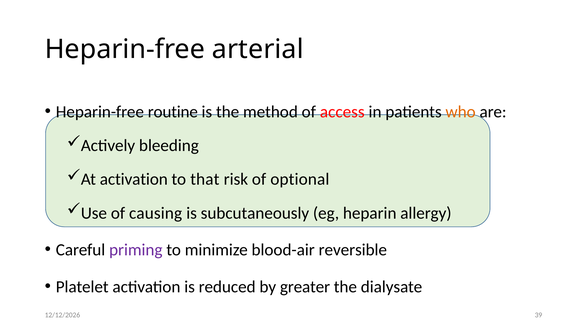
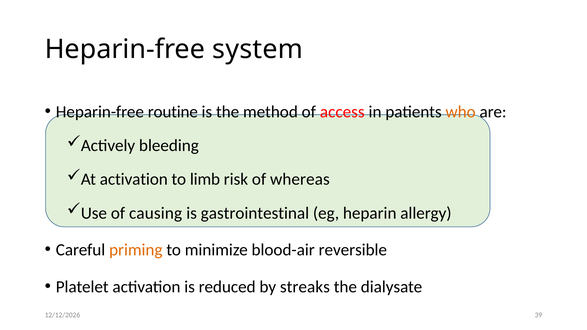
arterial: arterial -> system
that: that -> limb
optional: optional -> whereas
subcutaneously: subcutaneously -> gastrointestinal
priming colour: purple -> orange
greater: greater -> streaks
